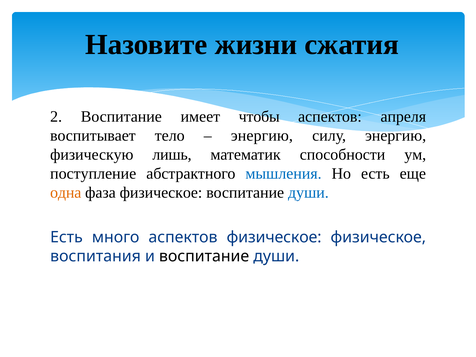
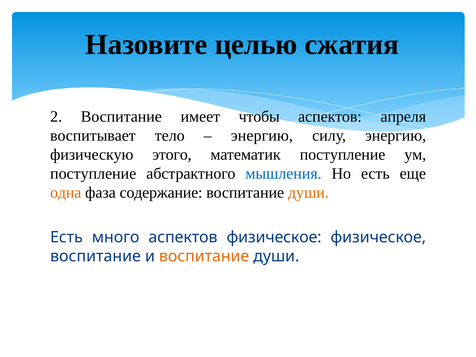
жизни: жизни -> целью
лишь: лишь -> этого
математик способности: способности -> поступление
фаза физическое: физическое -> содержание
души at (308, 193) colour: blue -> orange
воспитания at (96, 256): воспитания -> воспитание
воспитание at (204, 256) colour: black -> orange
